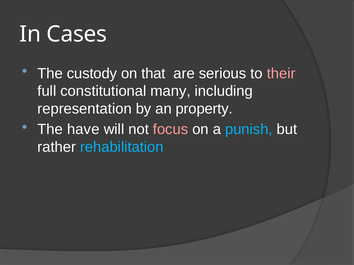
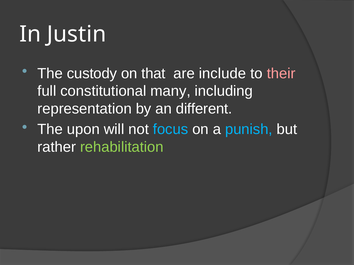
Cases: Cases -> Justin
serious: serious -> include
property: property -> different
have: have -> upon
focus colour: pink -> light blue
rehabilitation colour: light blue -> light green
